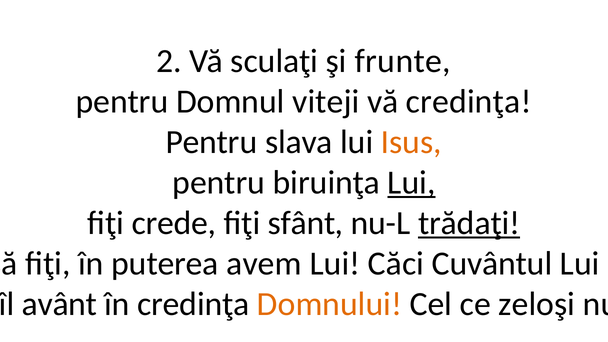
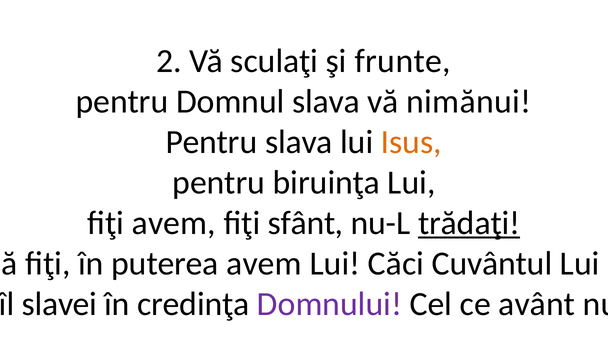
Domnul viteji: viteji -> slava
vă credinţa: credinţa -> nimănui
Lui at (411, 182) underline: present -> none
fiţi crede: crede -> avem
avânt: avânt -> slavei
Domnului colour: orange -> purple
zeloşi: zeloşi -> avânt
